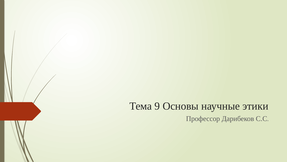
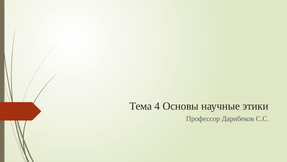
9: 9 -> 4
